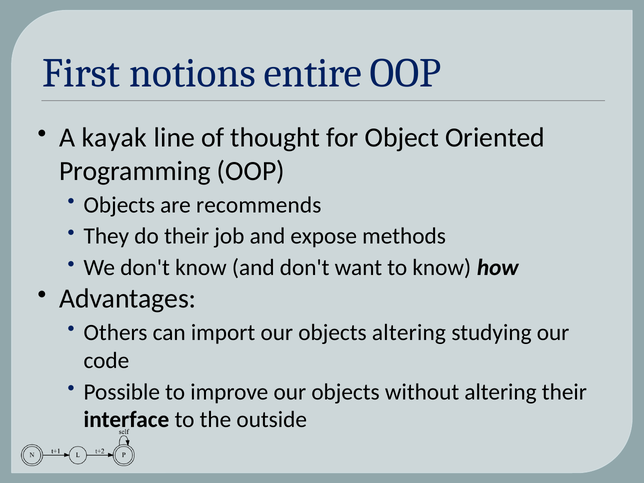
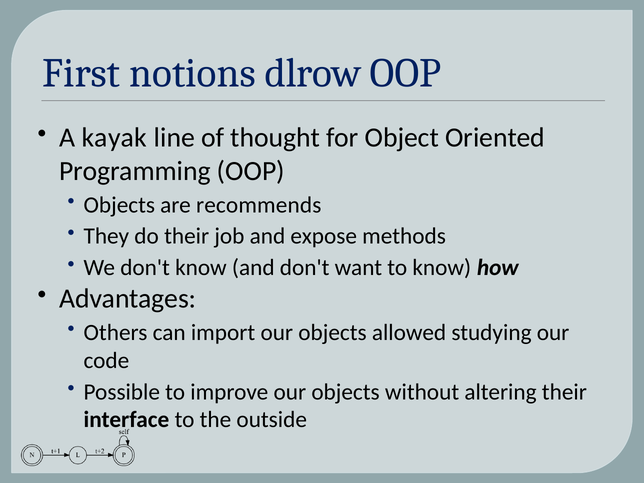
entire: entire -> dlrow
objects altering: altering -> allowed
